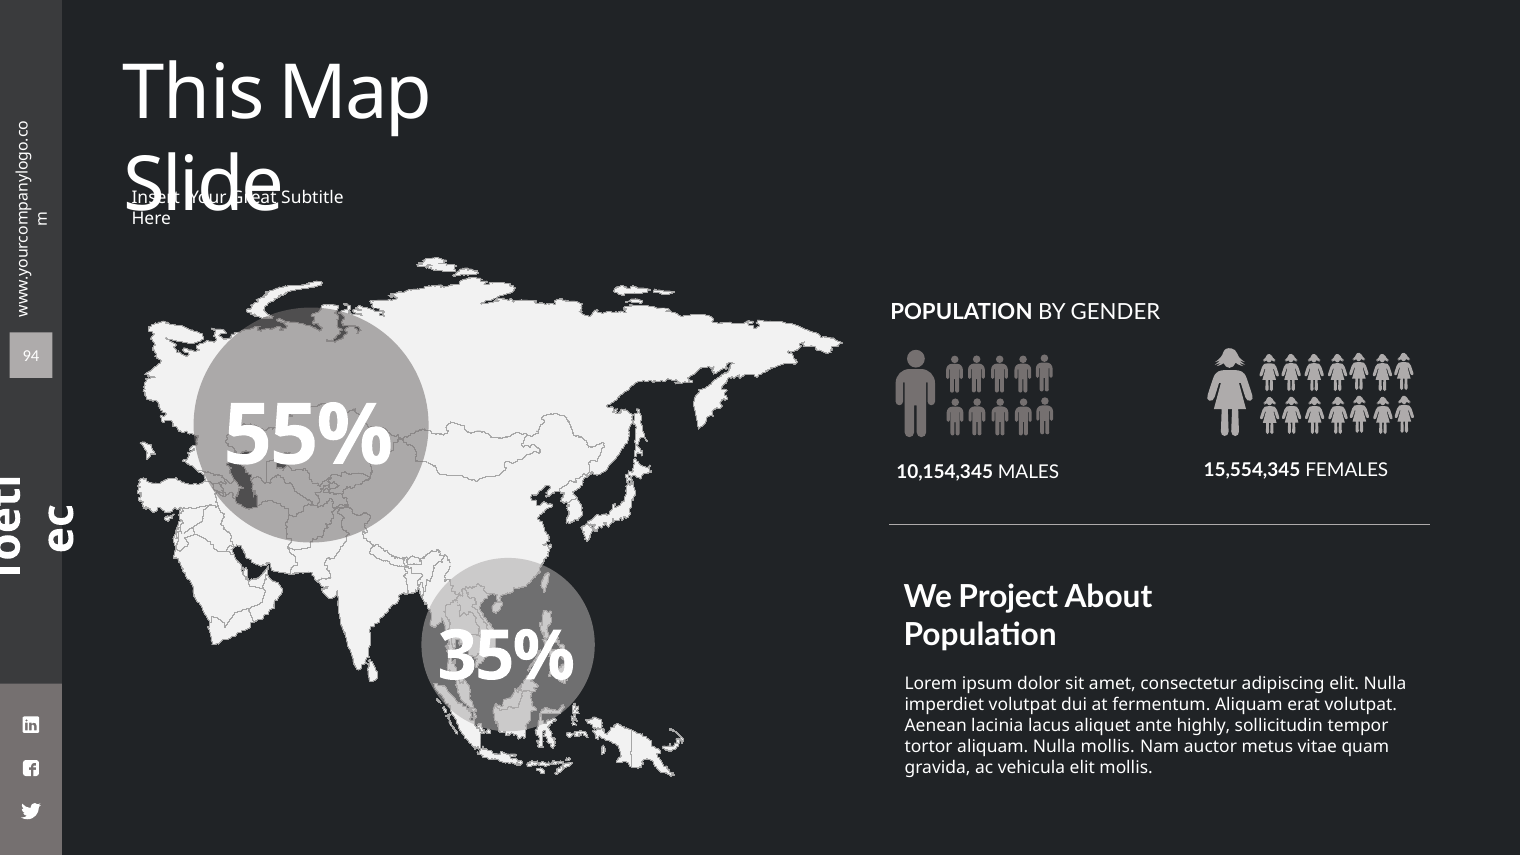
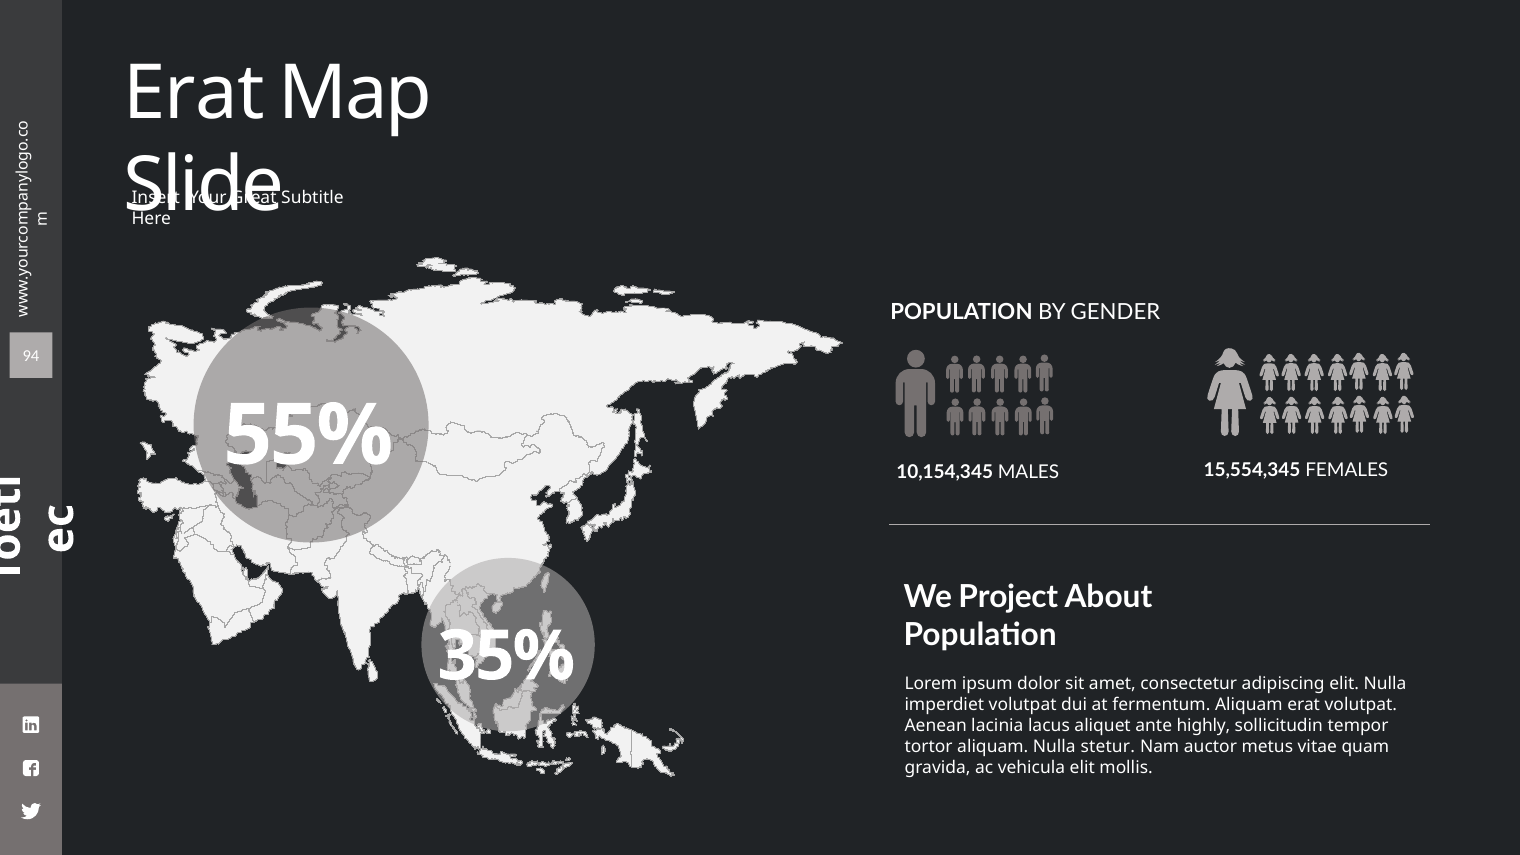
This at (194, 94): This -> Erat
Nulla mollis: mollis -> stetur
